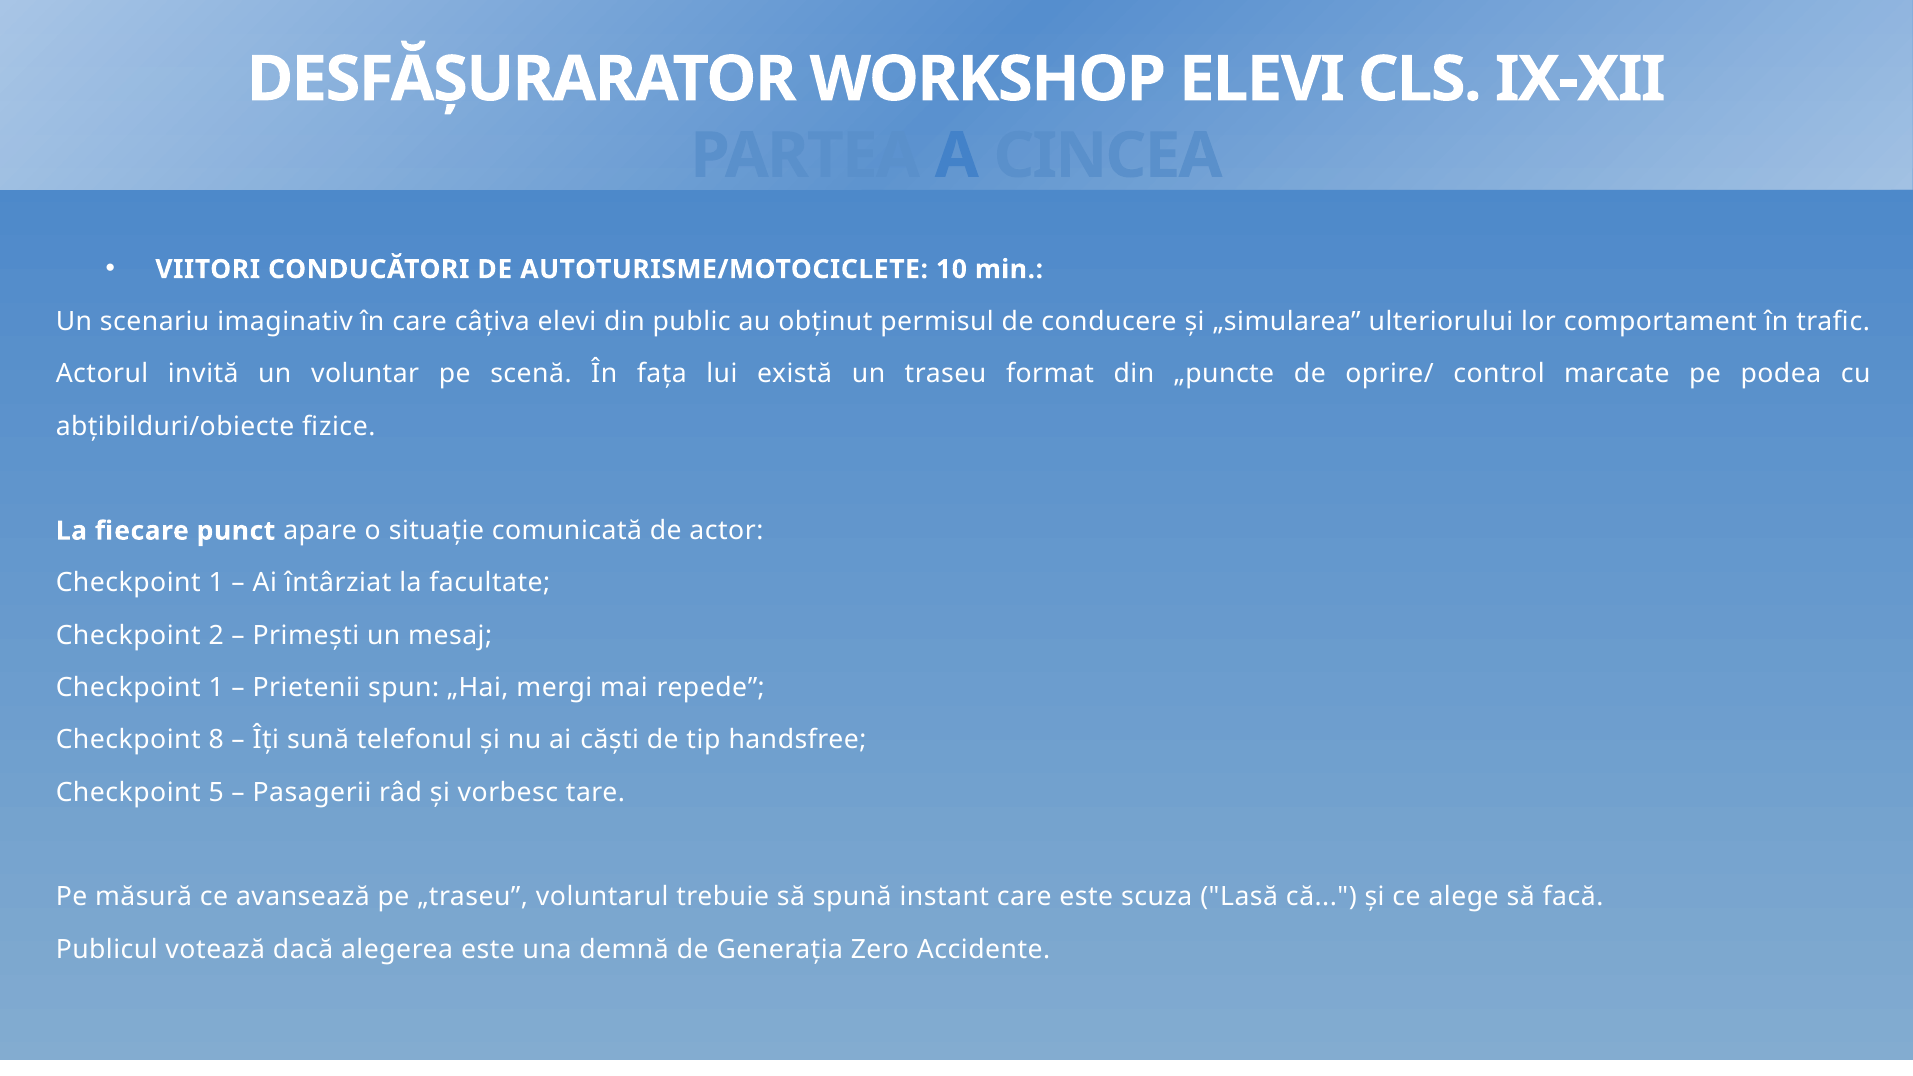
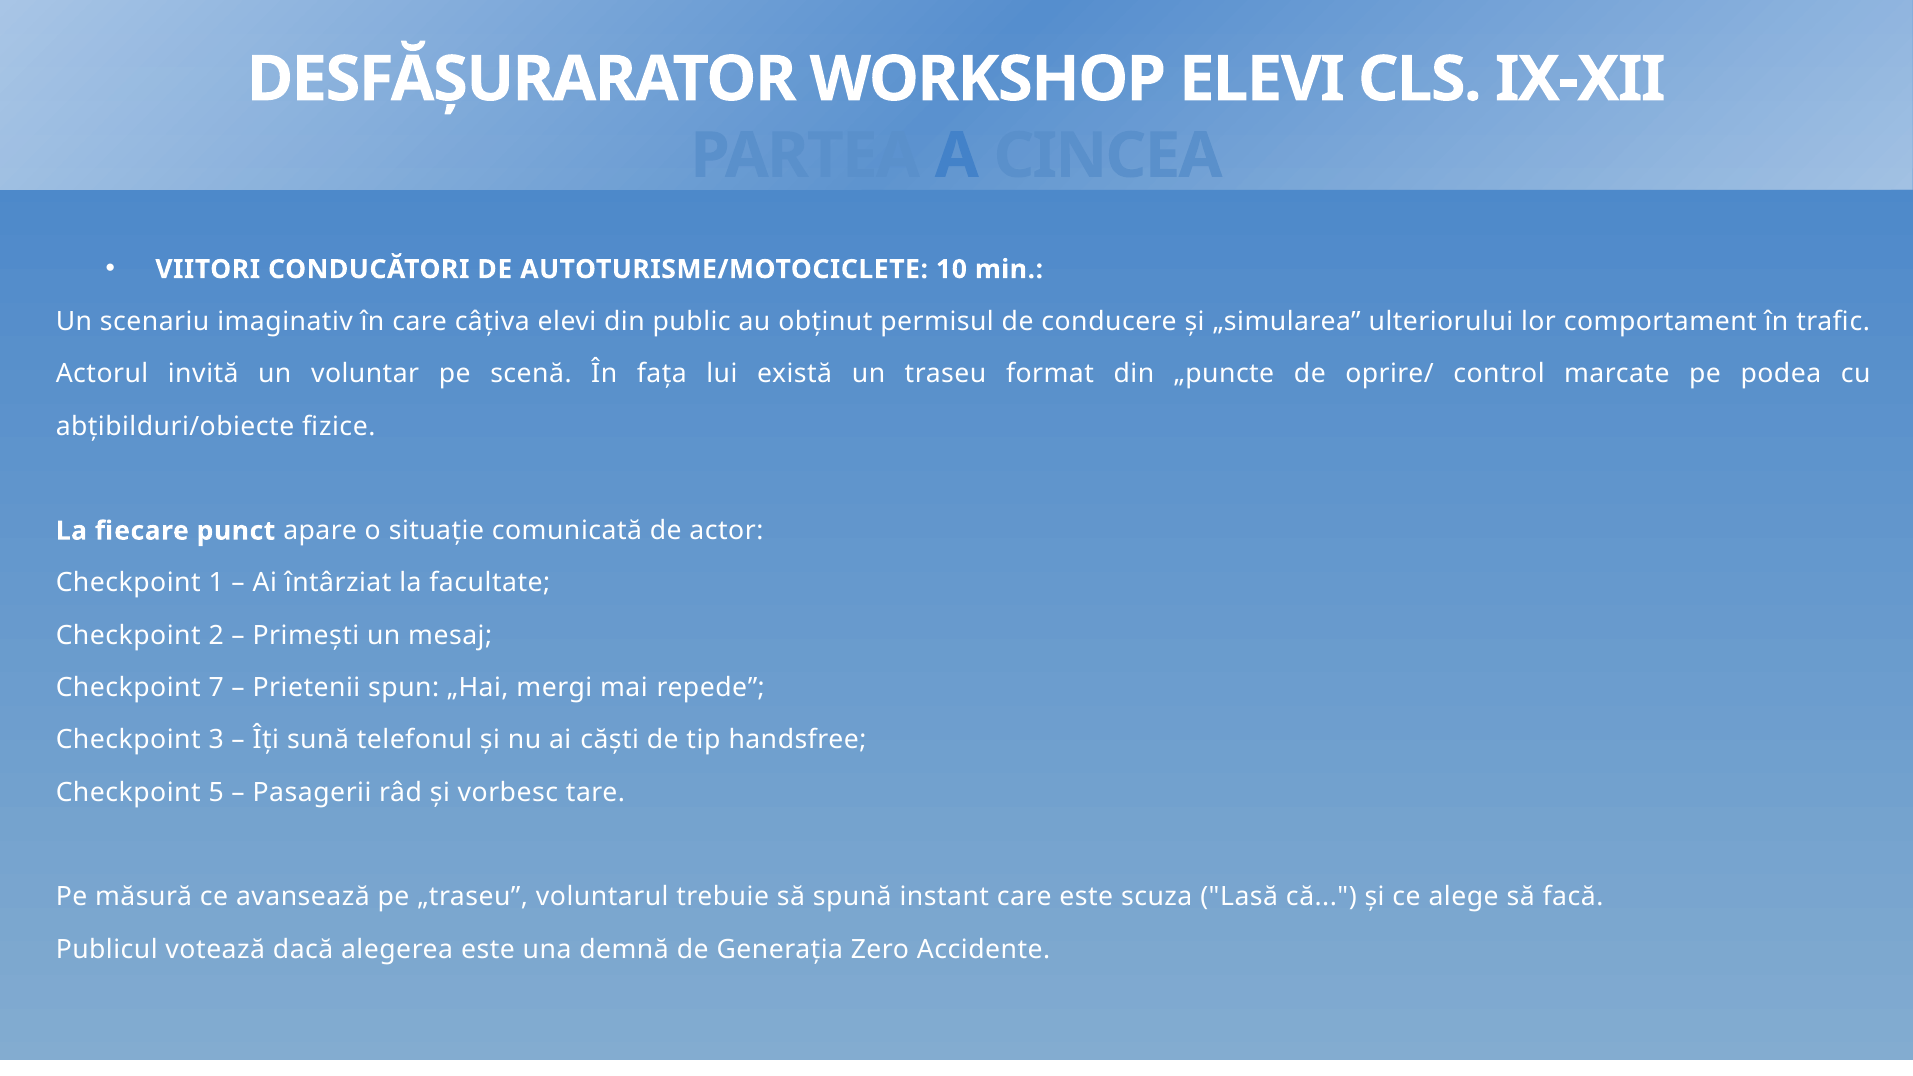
1 at (216, 688): 1 -> 7
8: 8 -> 3
